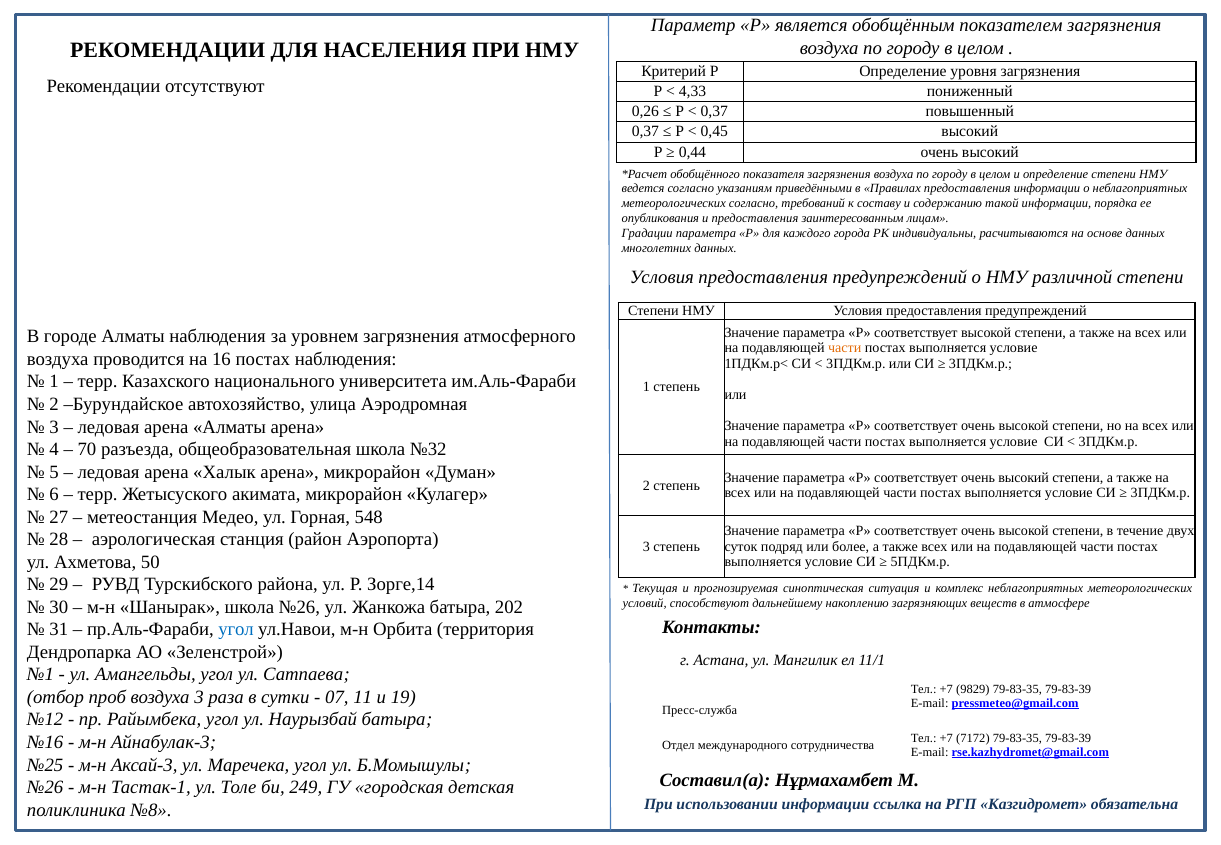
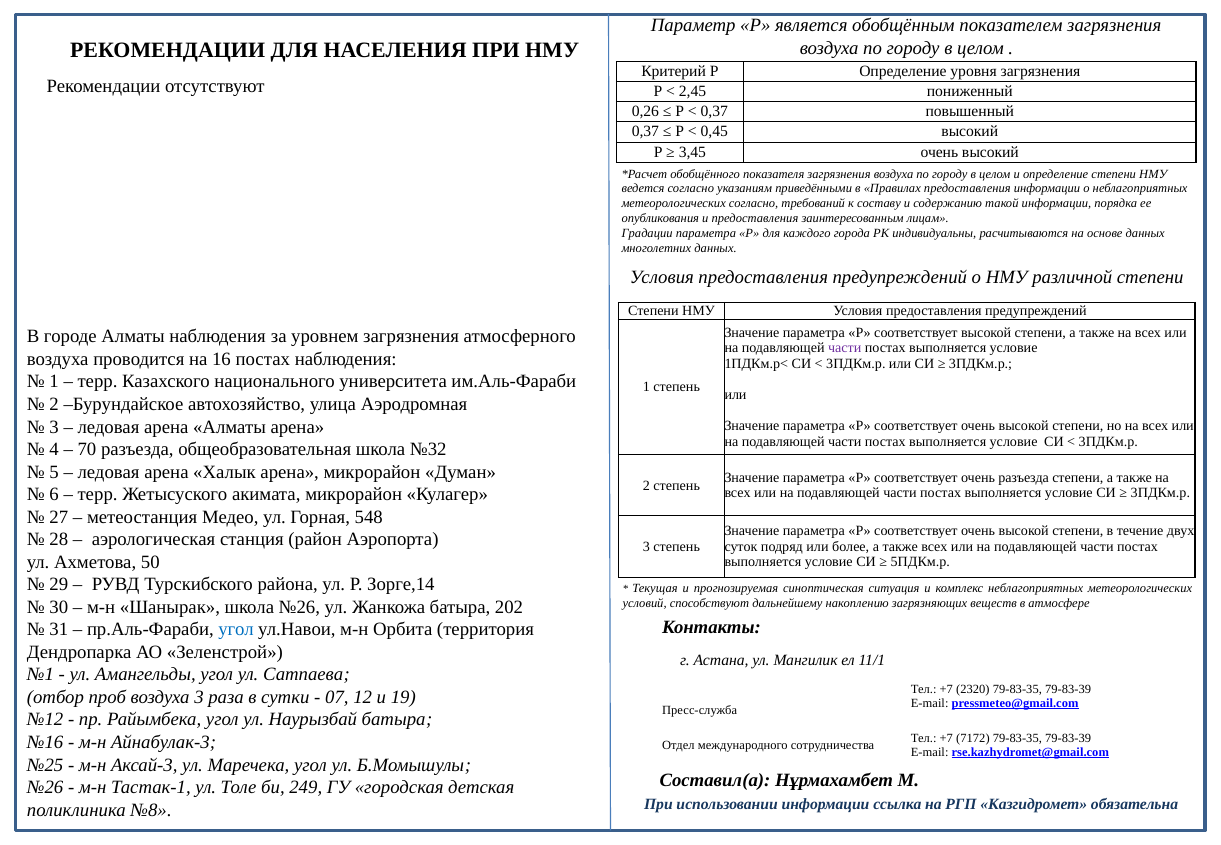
4,33: 4,33 -> 2,45
0,44: 0,44 -> 3,45
части at (845, 348) colour: orange -> purple
соответствует очень высокий: высокий -> разъезда
9829: 9829 -> 2320
11: 11 -> 12
